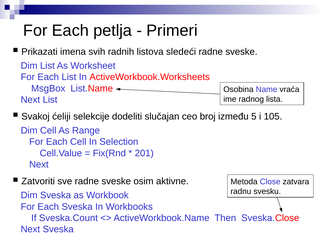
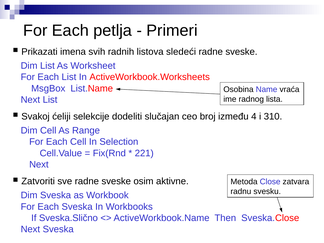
5: 5 -> 4
105: 105 -> 310
201: 201 -> 221
Sveska.Count: Sveska.Count -> Sveska.Slično
